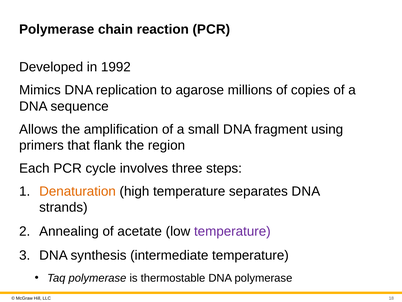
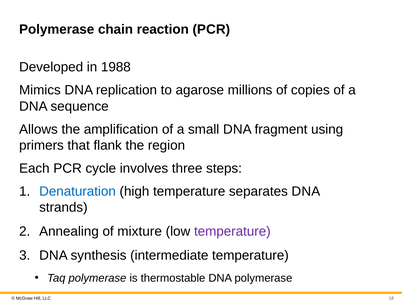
1992: 1992 -> 1988
Denaturation colour: orange -> blue
acetate: acetate -> mixture
